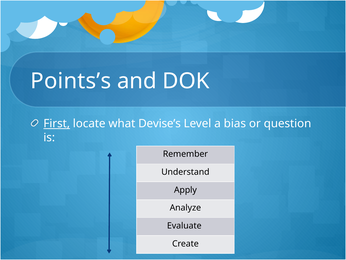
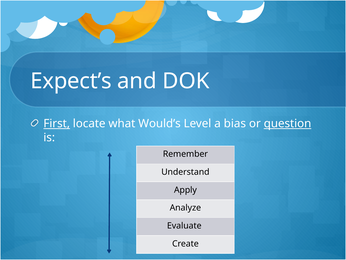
Points’s: Points’s -> Expect’s
Devise’s: Devise’s -> Would’s
question underline: none -> present
